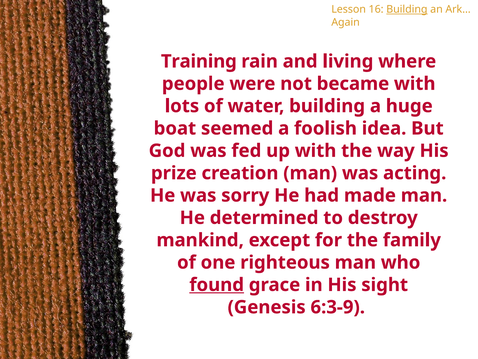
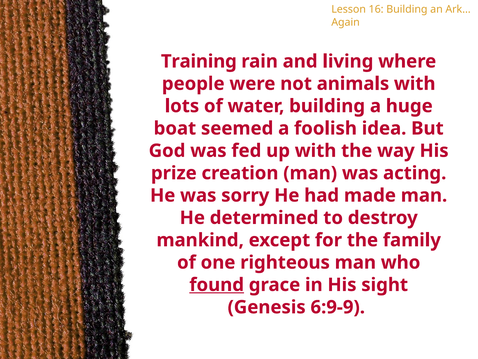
Building at (407, 9) underline: present -> none
became: became -> animals
6:3-9: 6:3-9 -> 6:9-9
